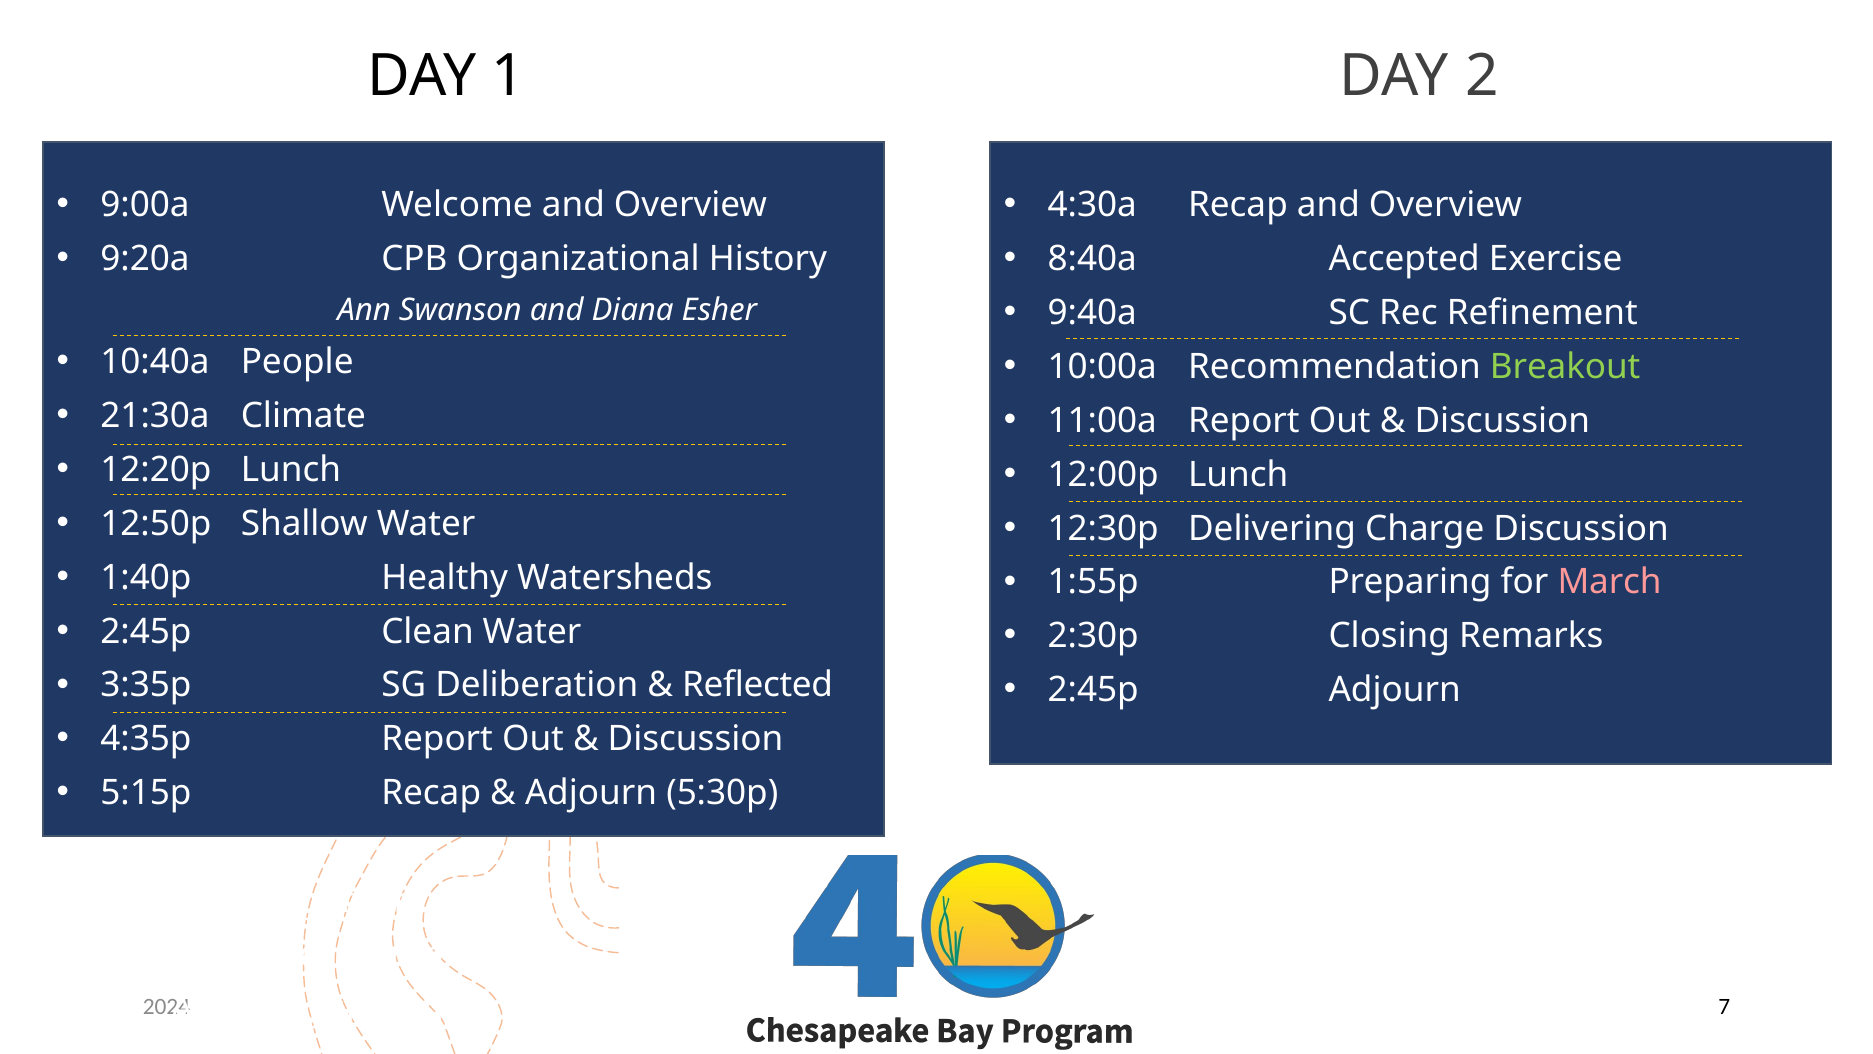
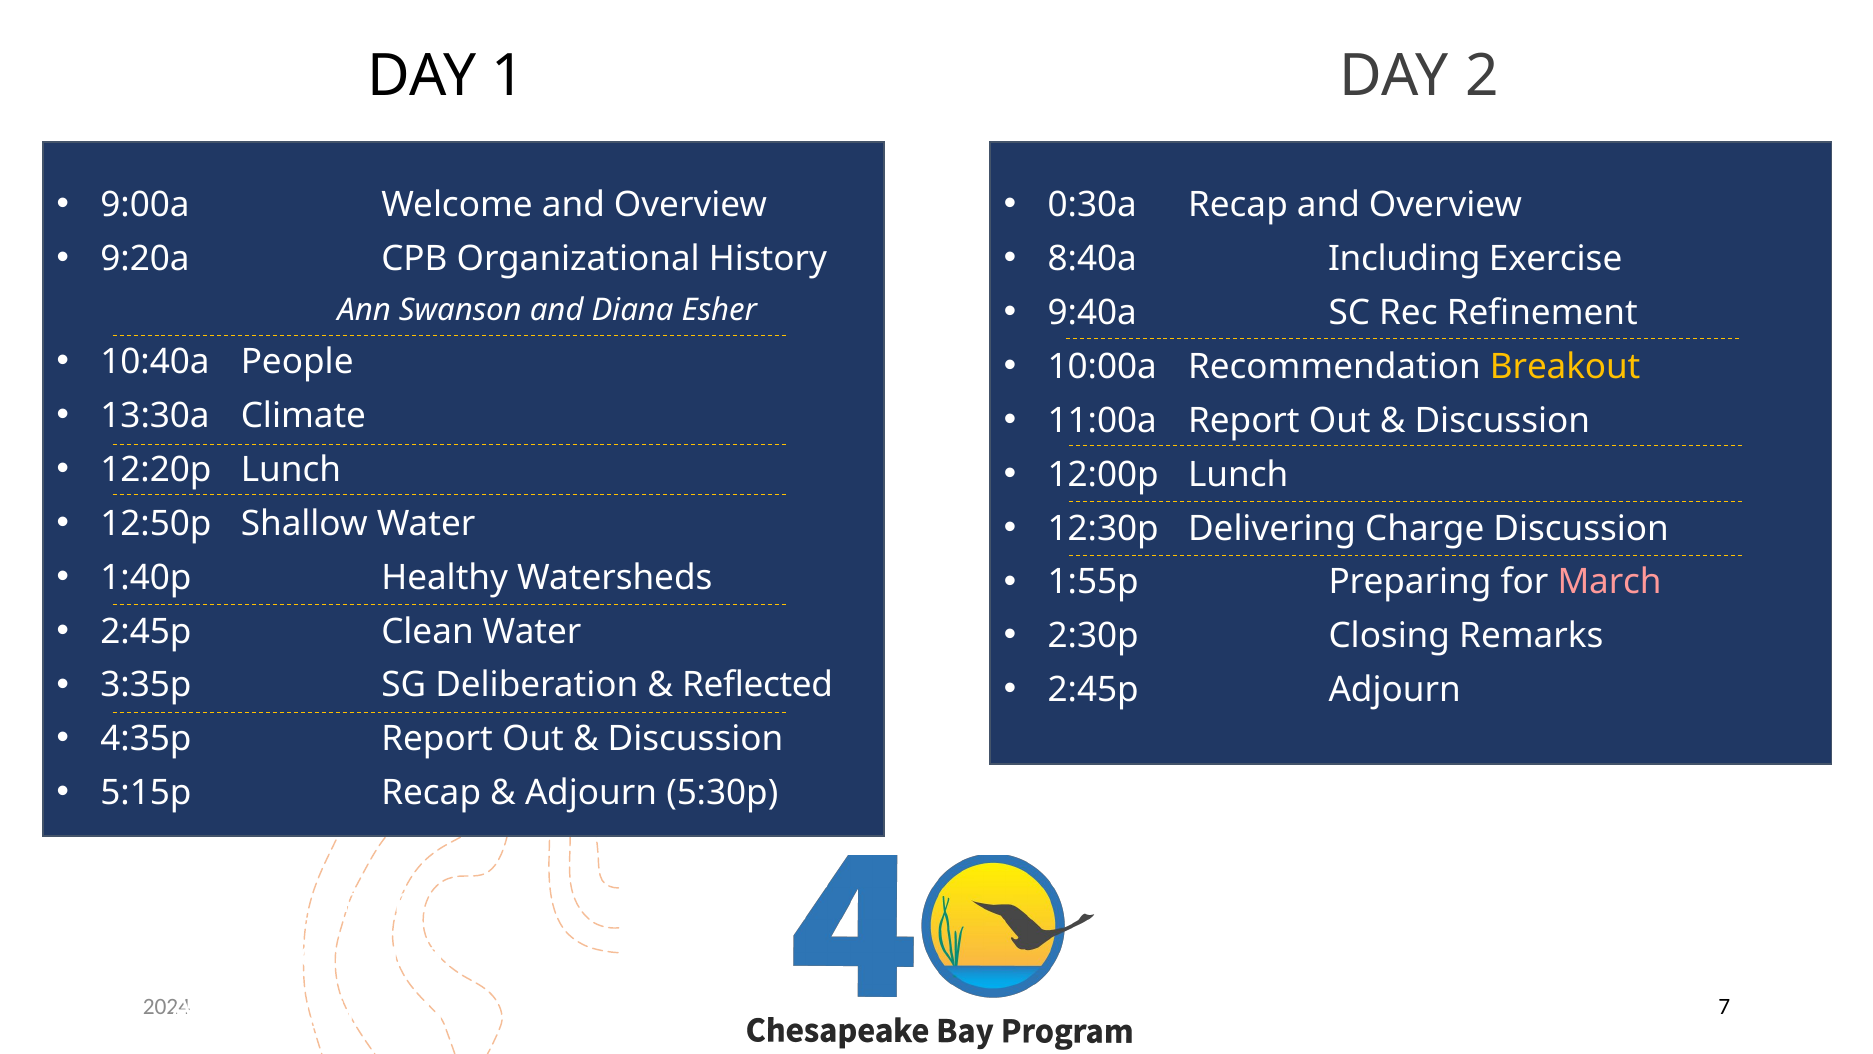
4:30a: 4:30a -> 0:30a
Accepted: Accepted -> Including
Breakout colour: light green -> yellow
21:30a: 21:30a -> 13:30a
